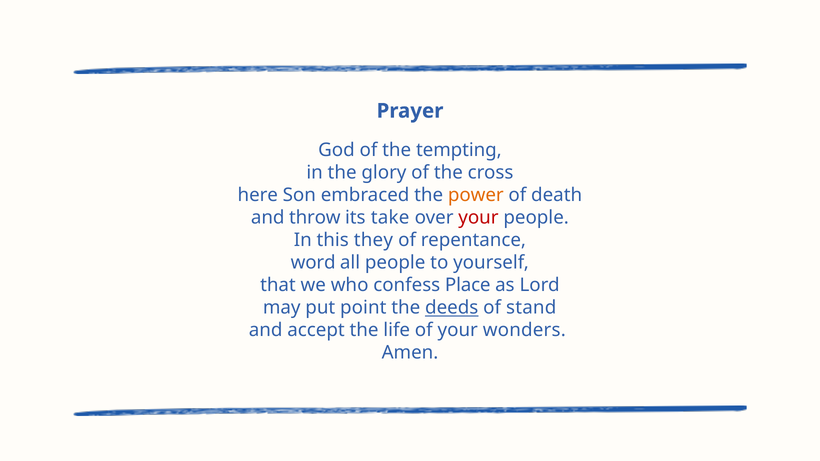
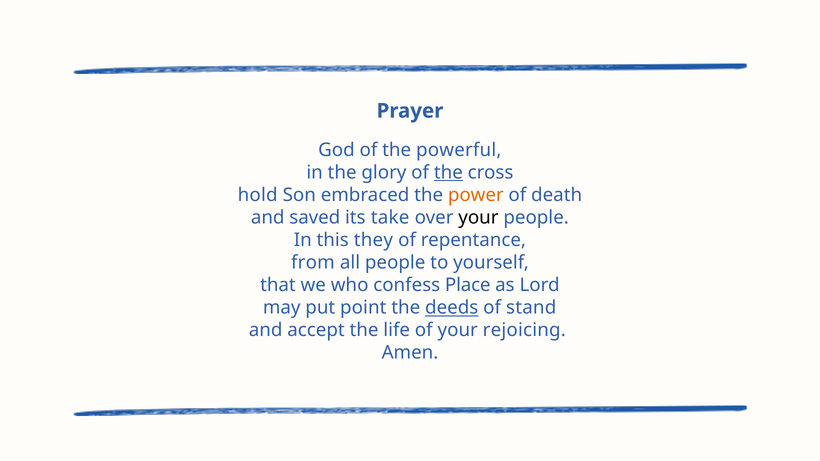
tempting: tempting -> powerful
the at (448, 173) underline: none -> present
here: here -> hold
throw: throw -> saved
your at (478, 218) colour: red -> black
word: word -> from
wonders: wonders -> rejoicing
